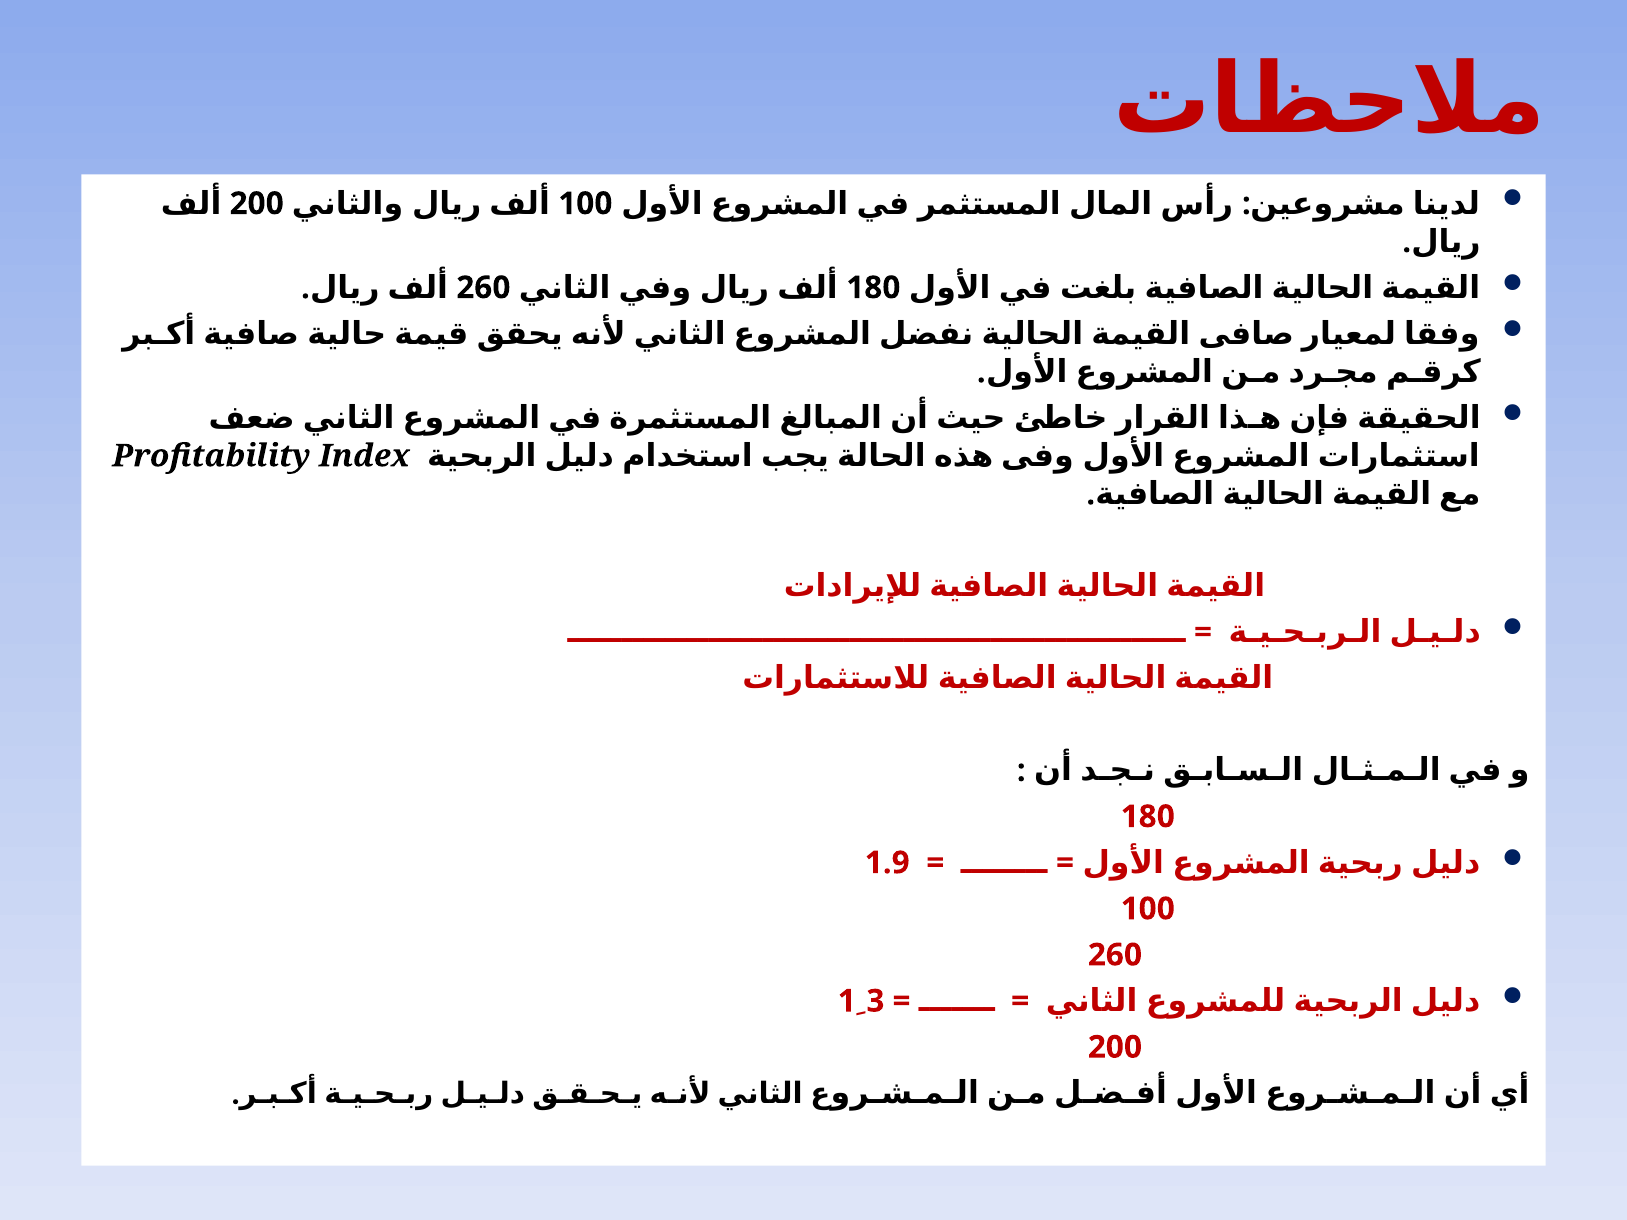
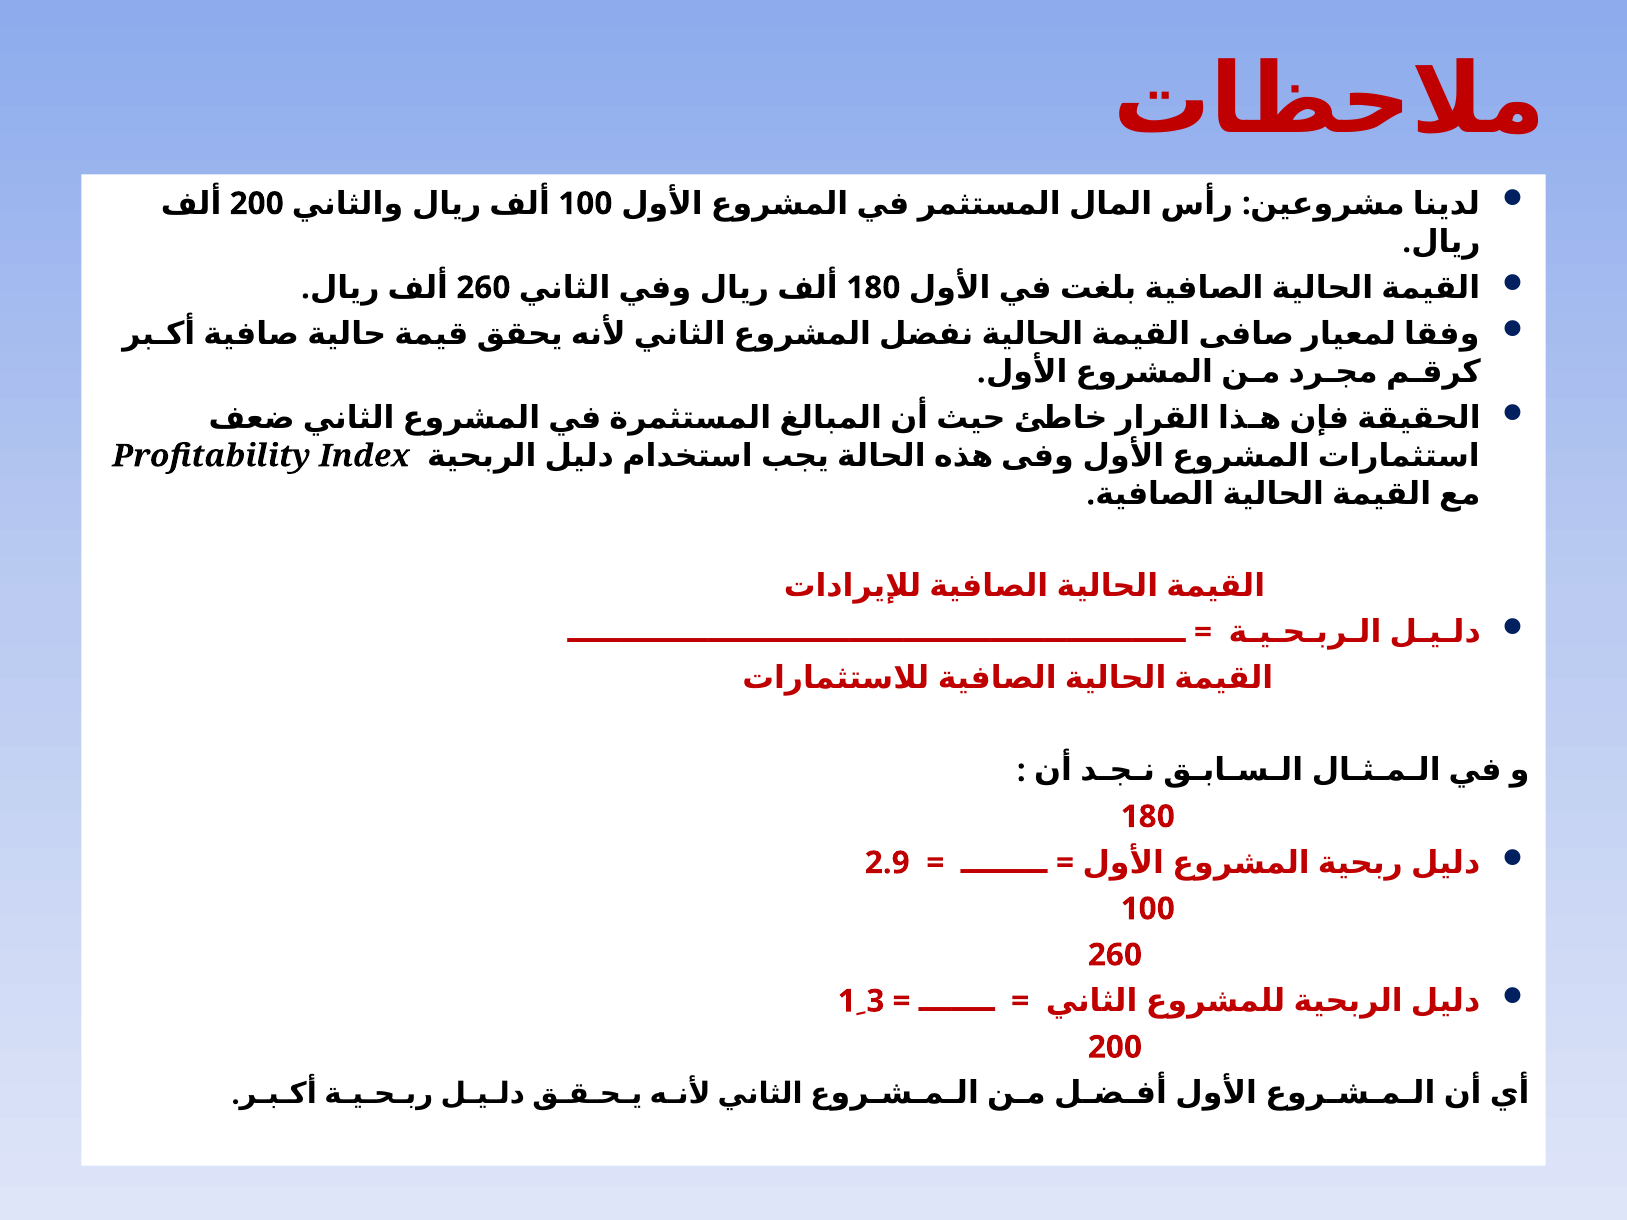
1.9: 1.9 -> 2.9
